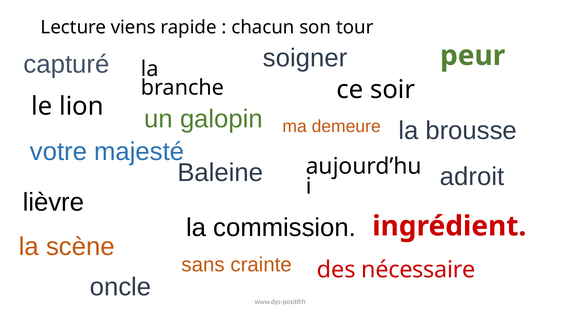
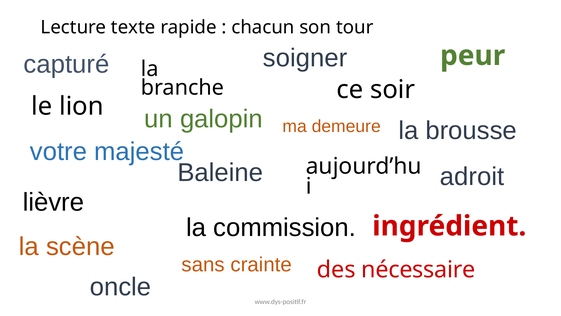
viens: viens -> texte
